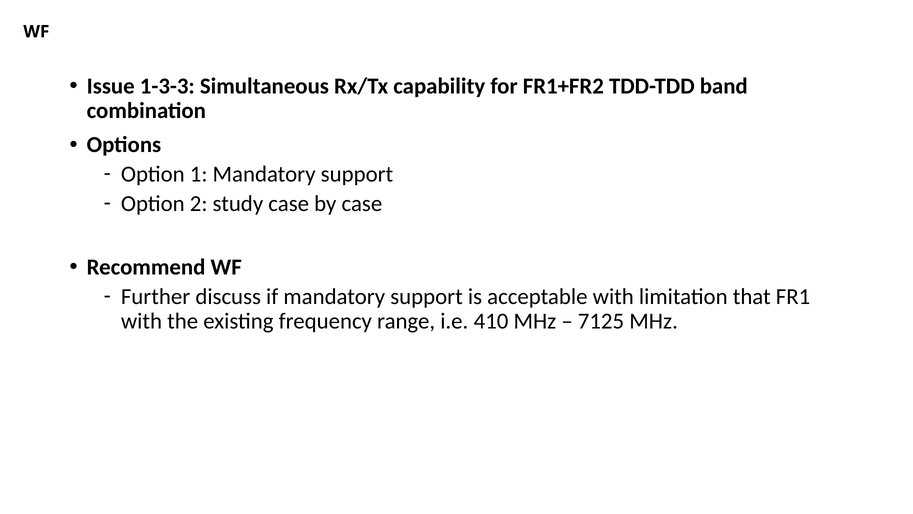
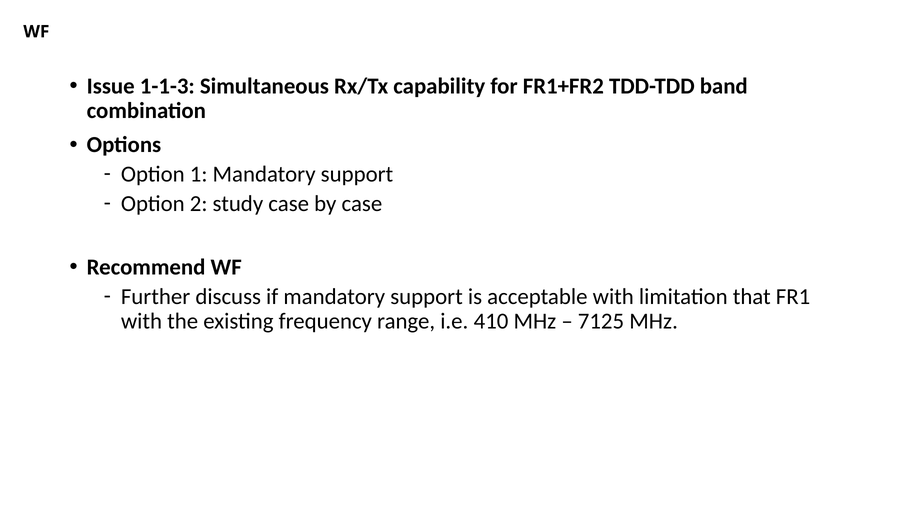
1-3-3: 1-3-3 -> 1-1-3
